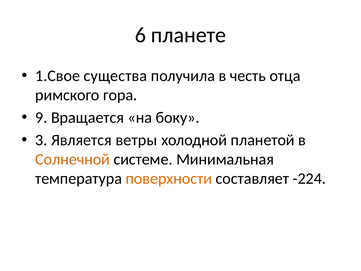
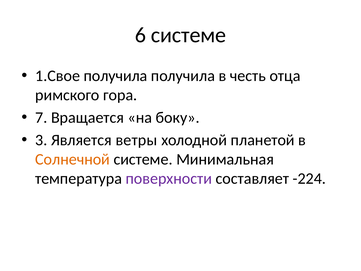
6 планете: планете -> системе
1.Свое существа: существа -> получила
9: 9 -> 7
поверхности colour: orange -> purple
